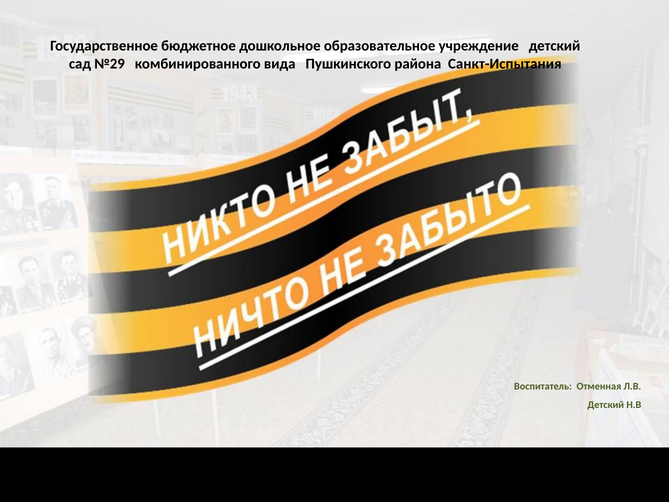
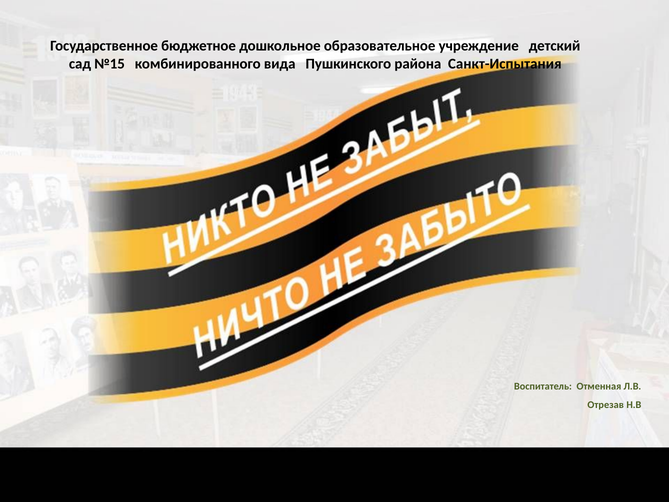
№29: №29 -> №15
Детский at (606, 405): Детский -> Отрезав
